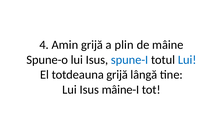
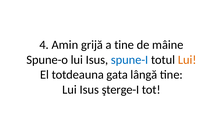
a plin: plin -> tine
Lui at (187, 60) colour: blue -> orange
totdeauna grijă: grijă -> gata
mâine-I: mâine-I -> şterge-I
